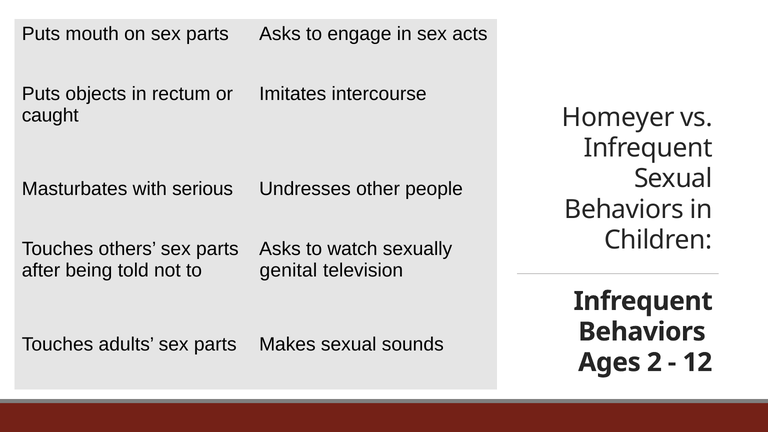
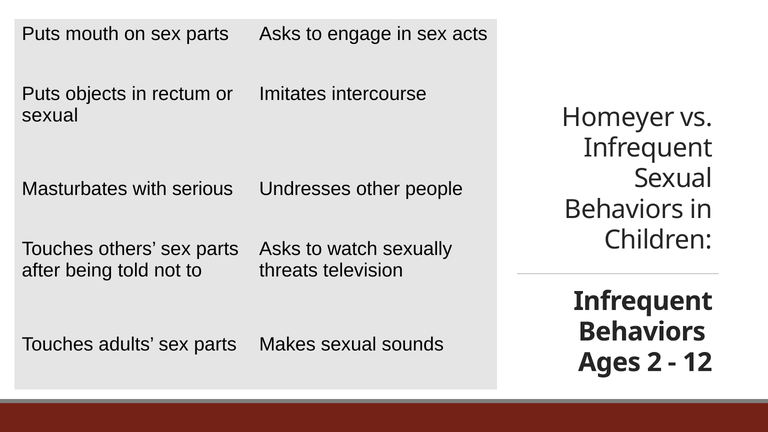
caught at (50, 115): caught -> sexual
genital: genital -> threats
